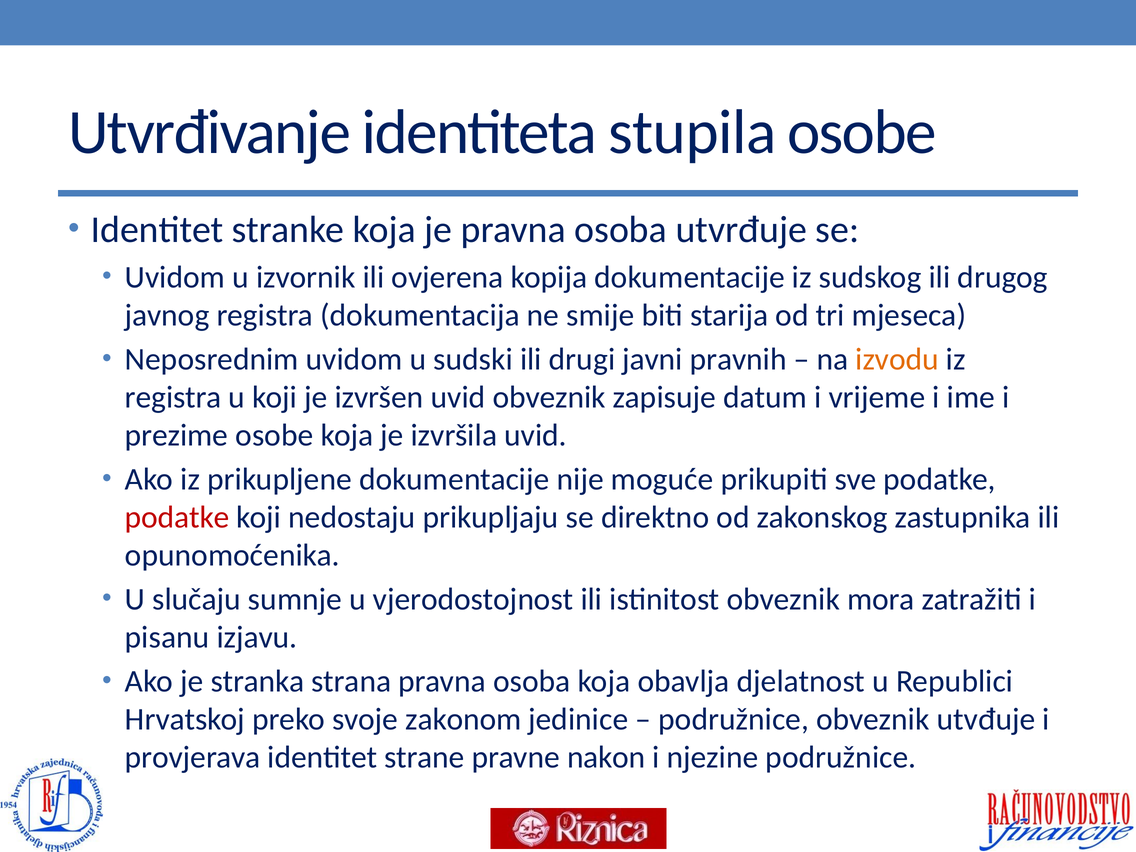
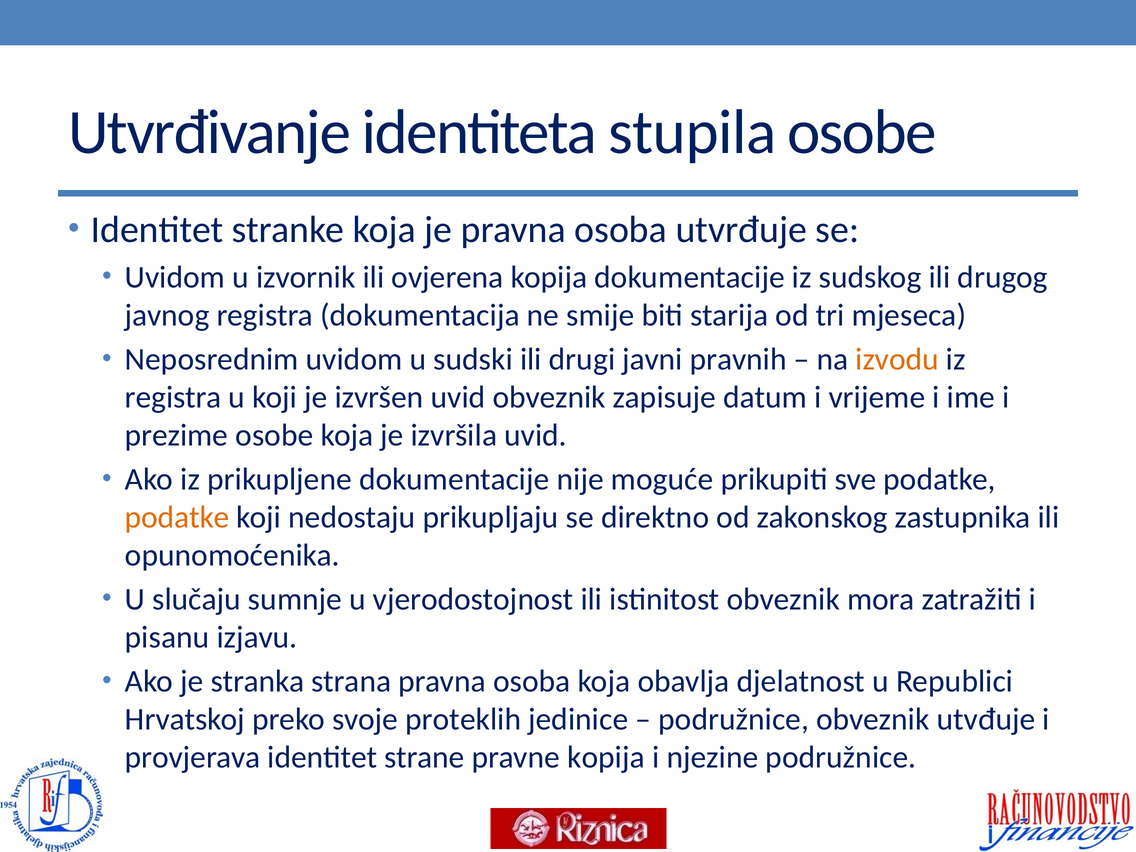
podatke at (177, 517) colour: red -> orange
zakonom: zakonom -> proteklih
pravne nakon: nakon -> kopija
